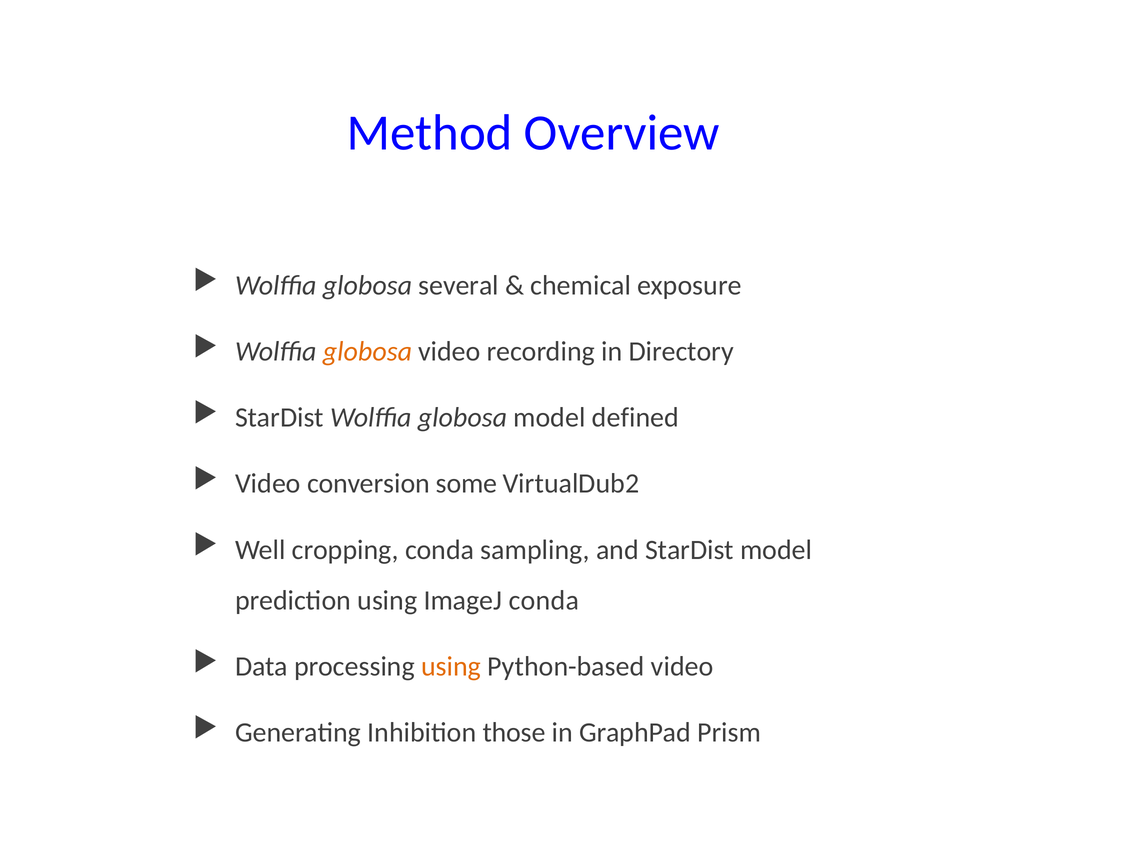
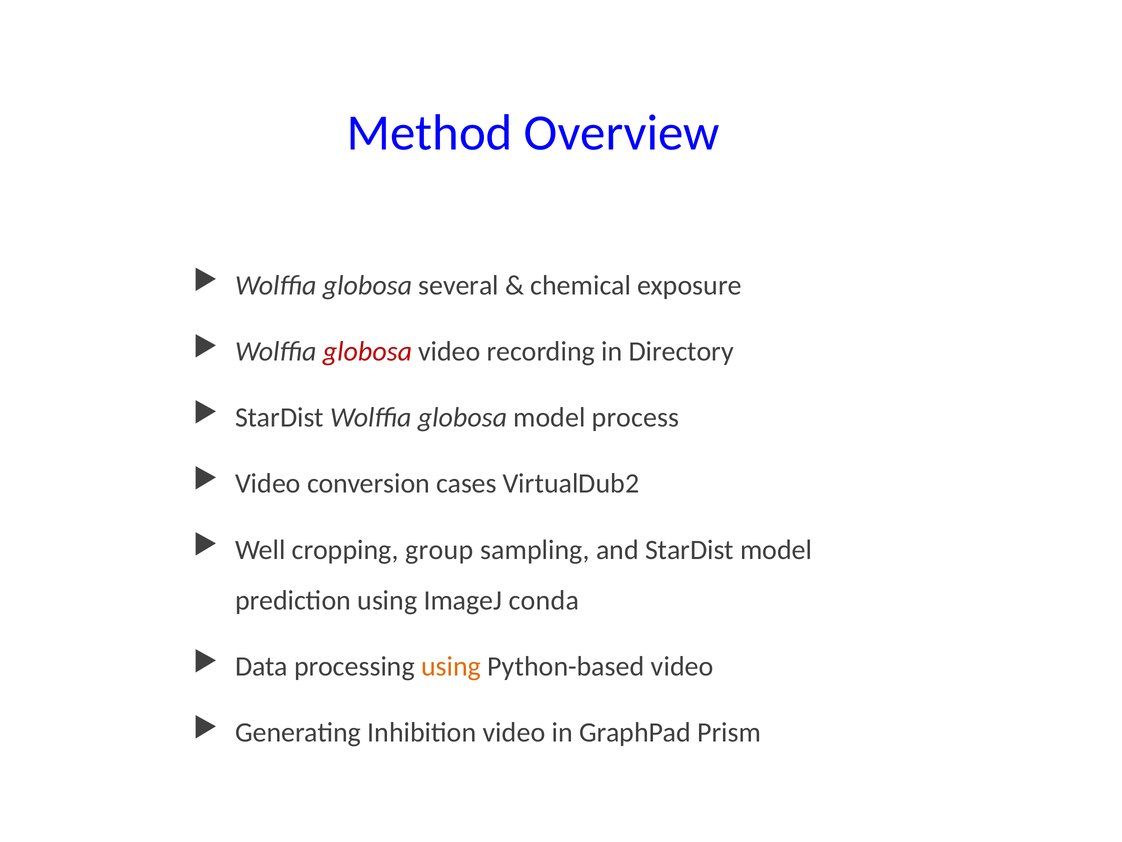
globosa at (367, 351) colour: orange -> red
defined: defined -> process
some: some -> cases
cropping conda: conda -> group
Inhibition those: those -> video
